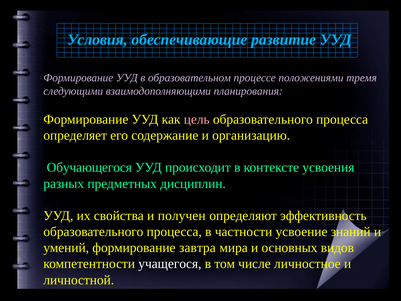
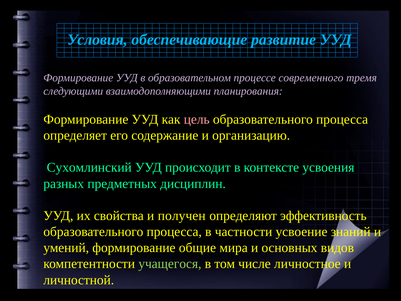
положениями: положениями -> современного
Обучающегося: Обучающегося -> Сухомлинский
завтра: завтра -> общие
учащегося colour: white -> light green
